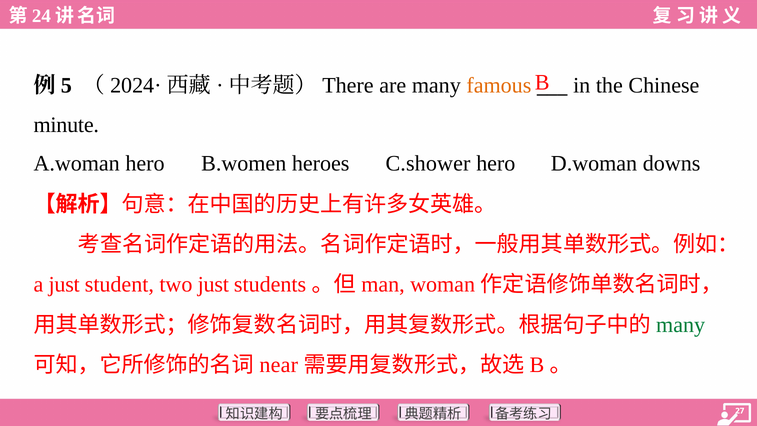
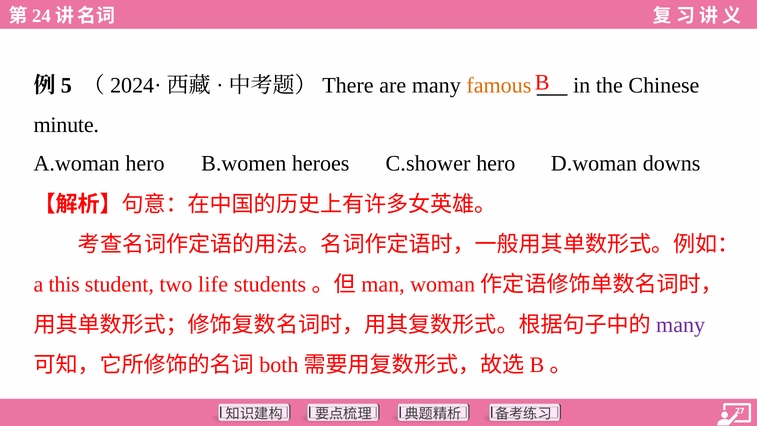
just at (64, 285): just -> this
two just: just -> life
many at (681, 325) colour: green -> purple
near: near -> both
